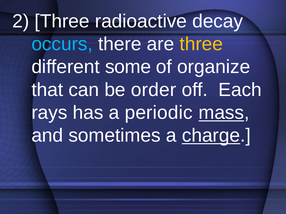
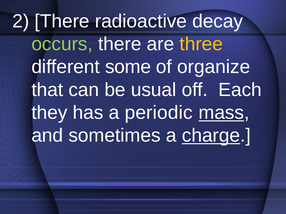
2 Three: Three -> There
occurs colour: light blue -> light green
order: order -> usual
rays: rays -> they
